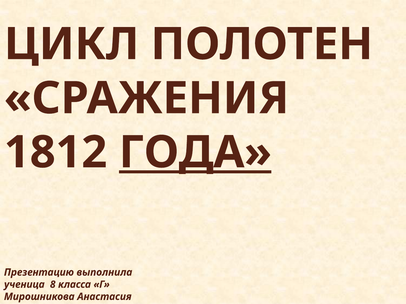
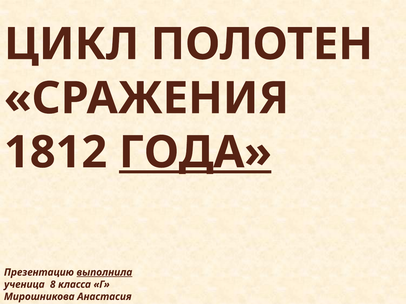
выполнила underline: none -> present
